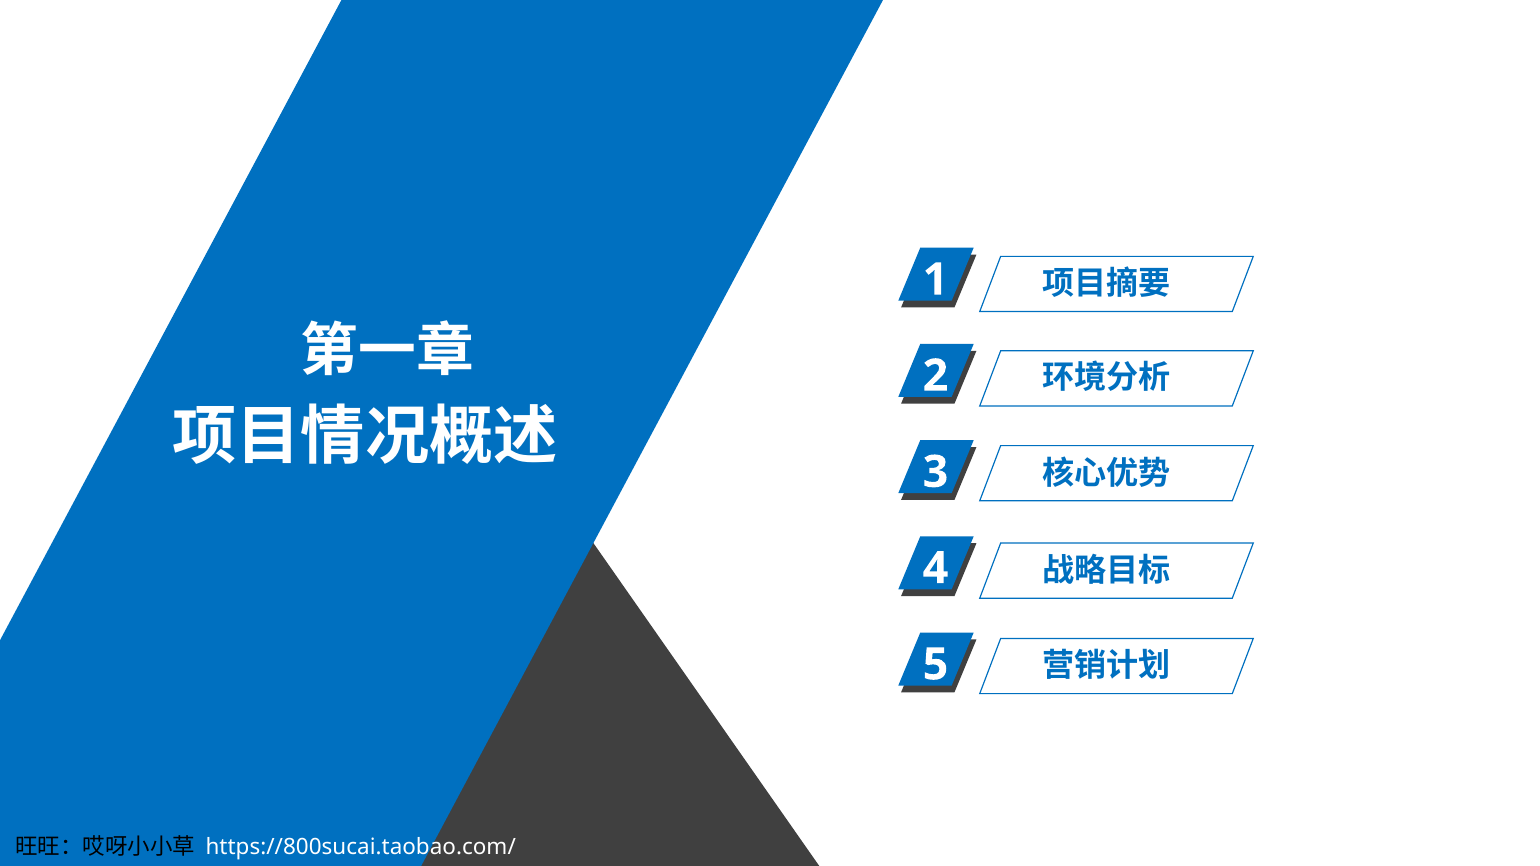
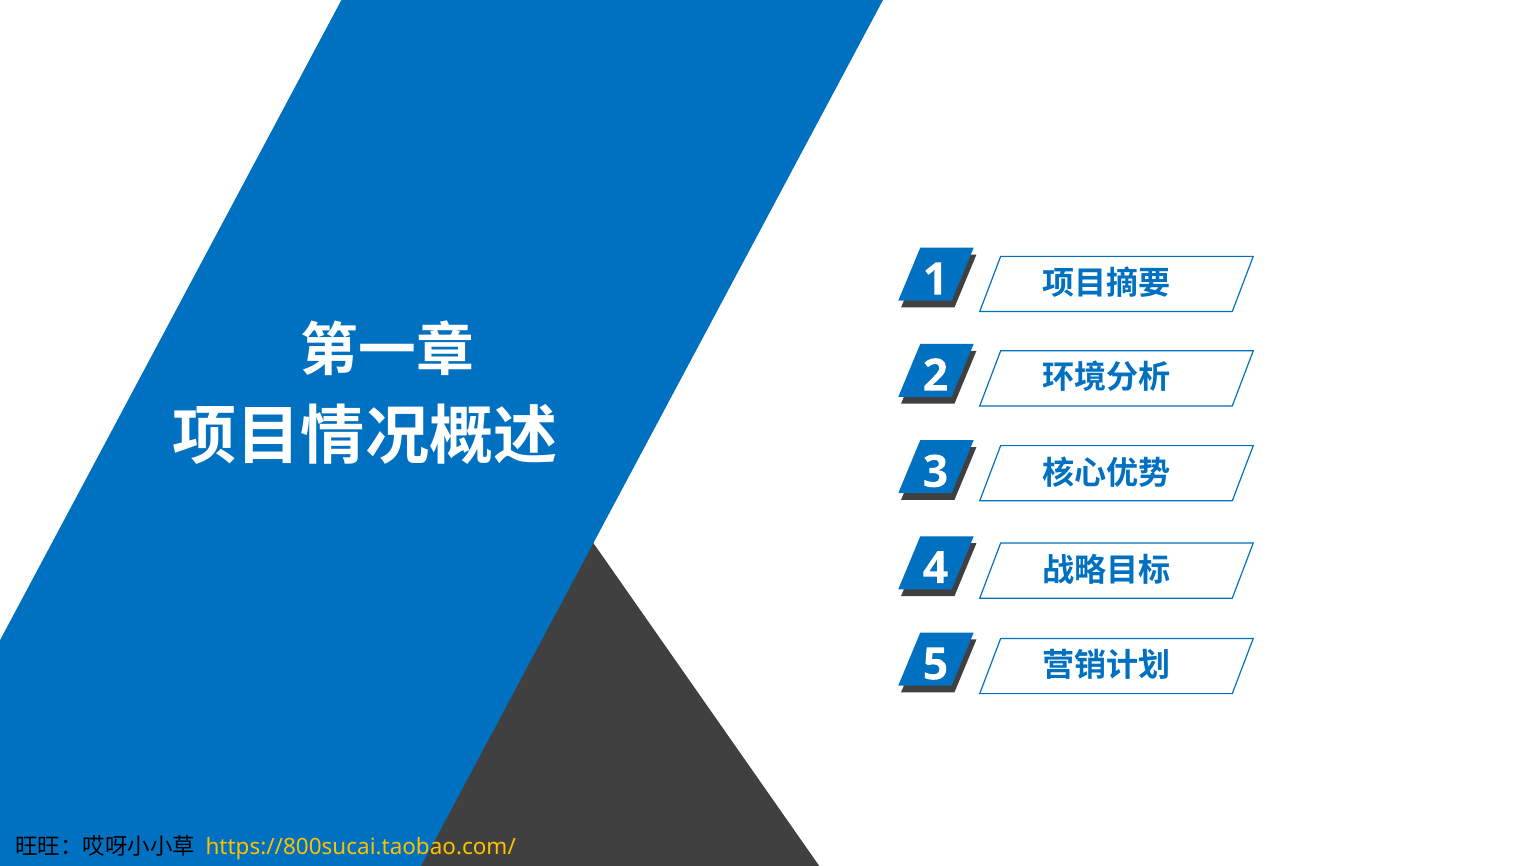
https://800sucai.taobao.com/ colour: white -> yellow
